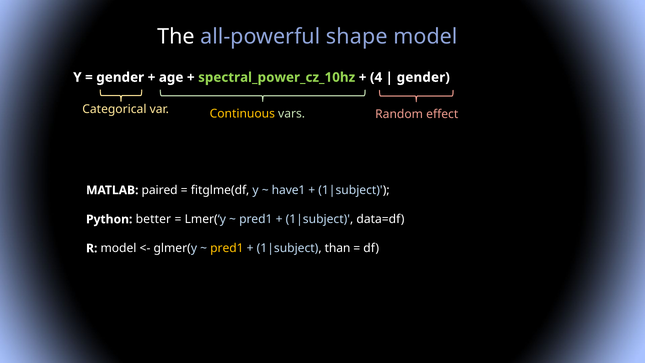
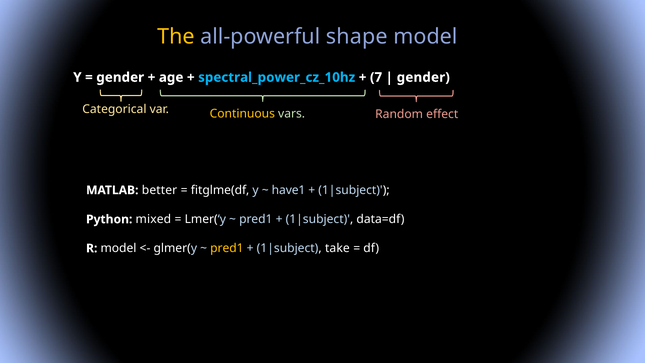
The colour: white -> yellow
spectral_power_cz_10hz colour: light green -> light blue
4: 4 -> 7
paired: paired -> better
better: better -> mixed
than: than -> take
